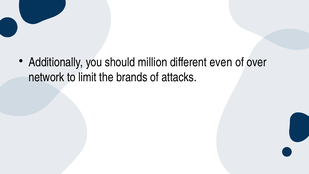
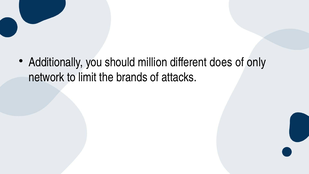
even: even -> does
over: over -> only
